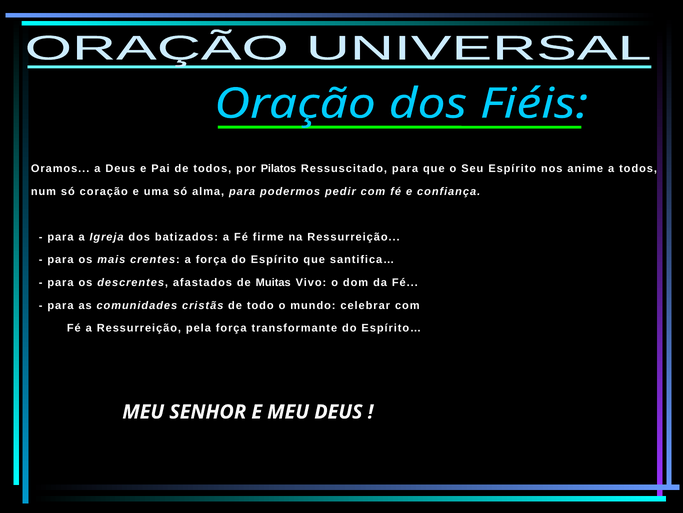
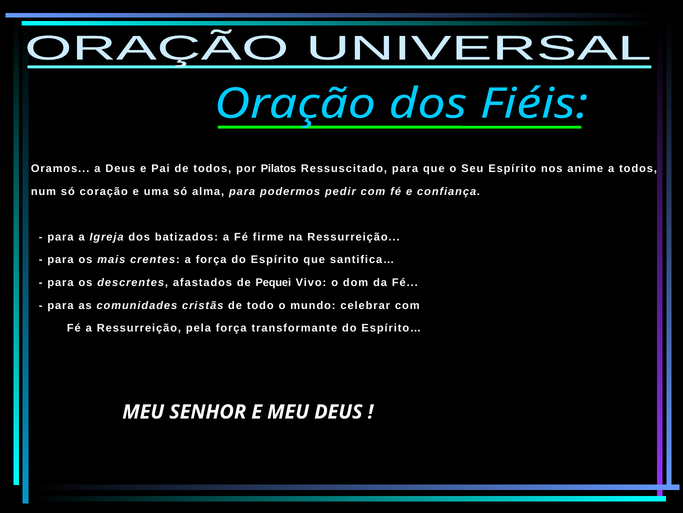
Muitas: Muitas -> Pequei
